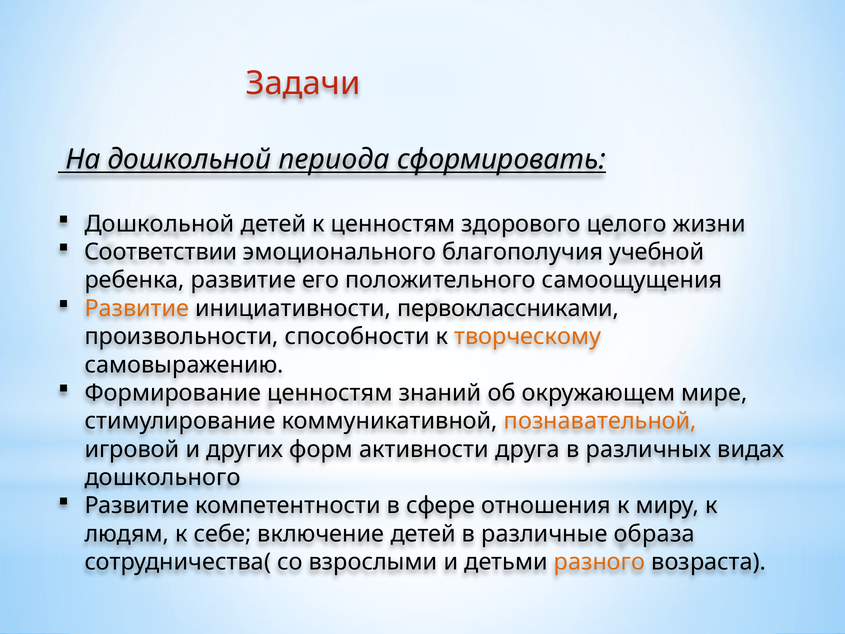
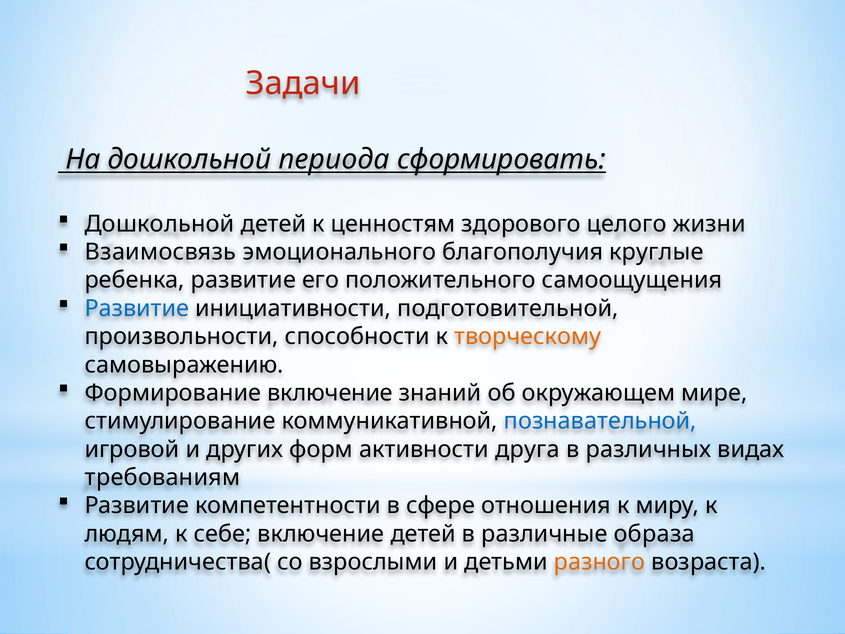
Соответствии: Соответствии -> Взаимосвязь
учебной: учебной -> круглые
Развитие at (137, 308) colour: orange -> blue
первоклассниками: первоклассниками -> подготовительной
Формирование ценностям: ценностям -> включение
познавательной colour: orange -> blue
дошкольного: дошкольного -> требованиям
